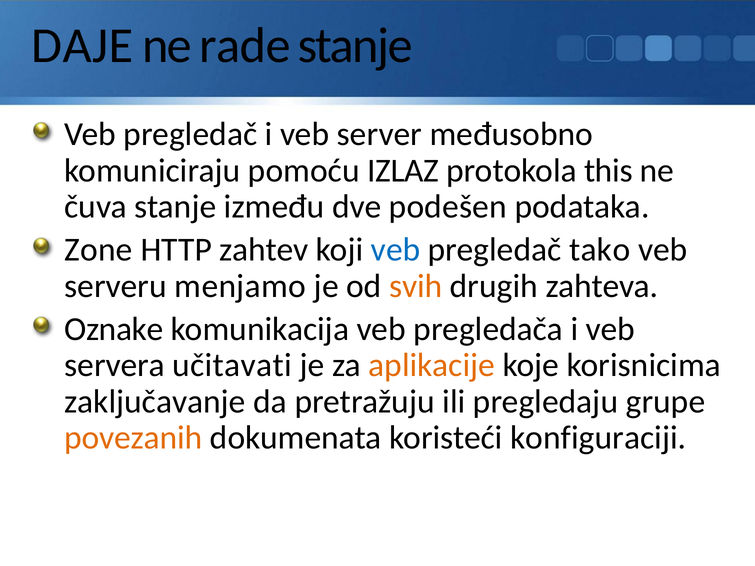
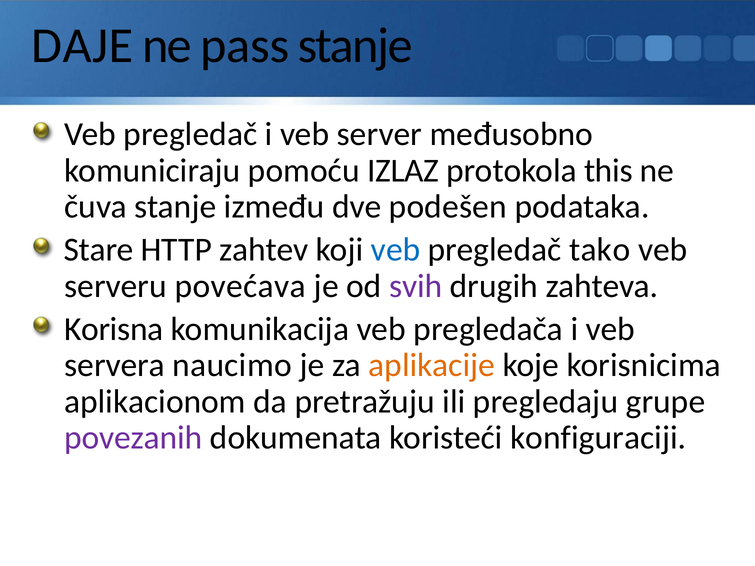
rade: rade -> pass
Zone: Zone -> Stare
menjamo: menjamo -> povećava
svih colour: orange -> purple
Oznake: Oznake -> Korisna
učitavati: učitavati -> naucimo
zaključavanje: zaključavanje -> aplikacionom
povezanih colour: orange -> purple
